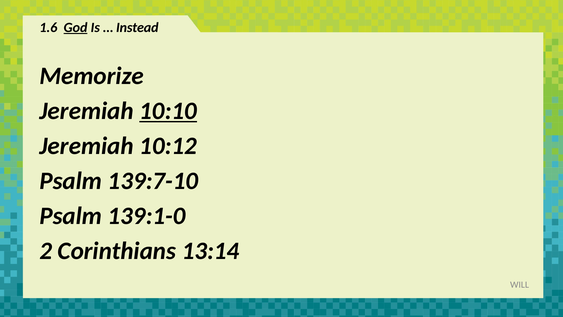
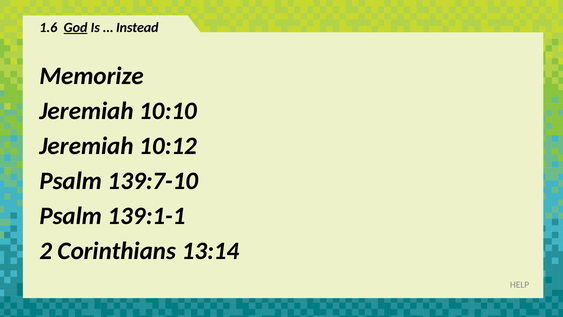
10:10 underline: present -> none
139:1-0: 139:1-0 -> 139:1-1
WILL: WILL -> HELP
